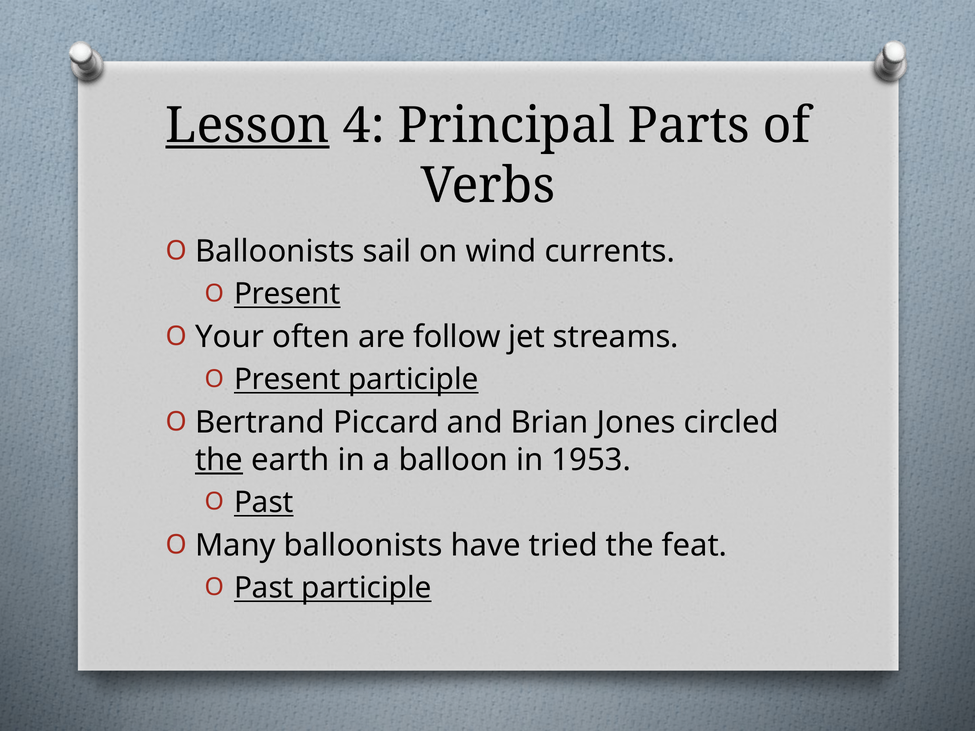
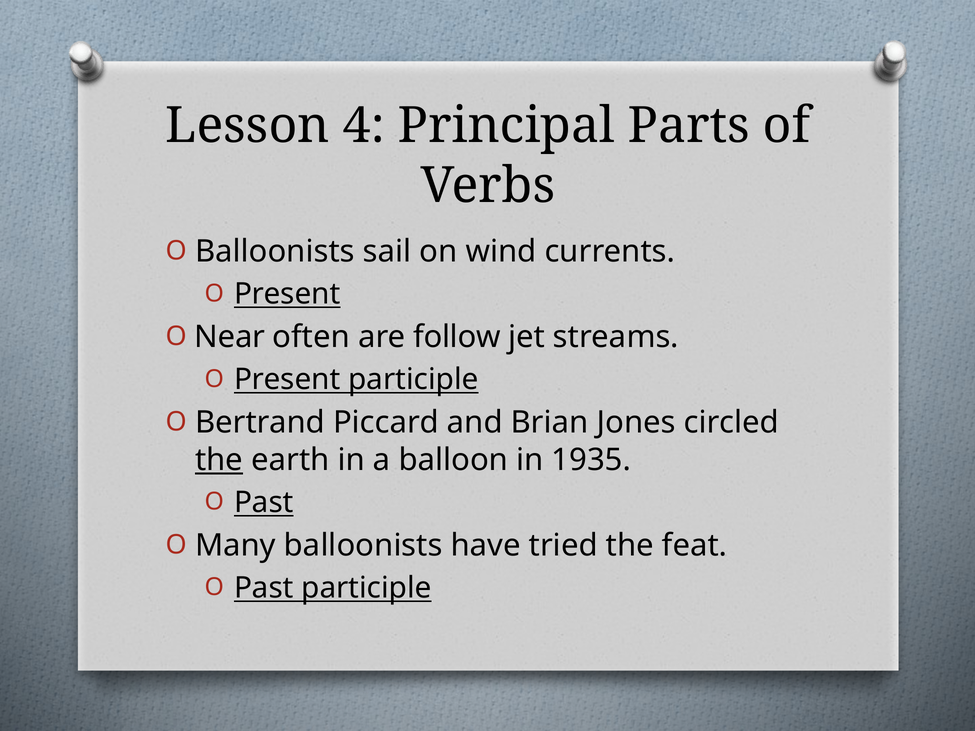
Lesson underline: present -> none
Your: Your -> Near
1953: 1953 -> 1935
